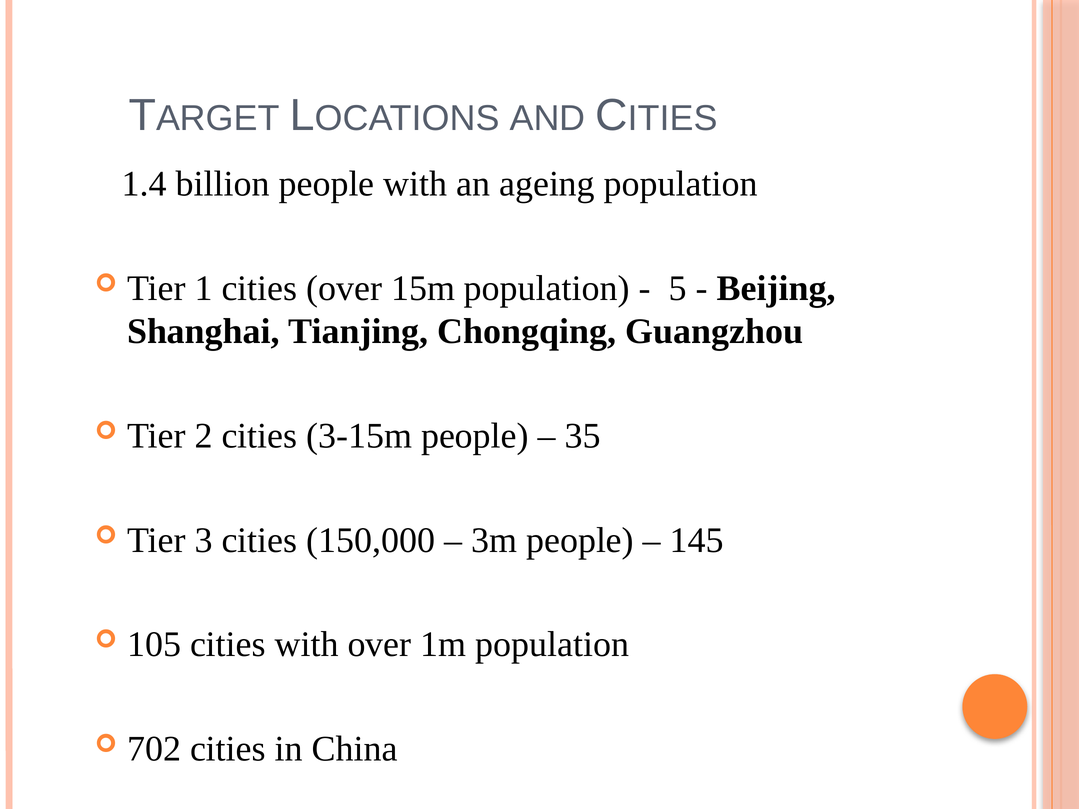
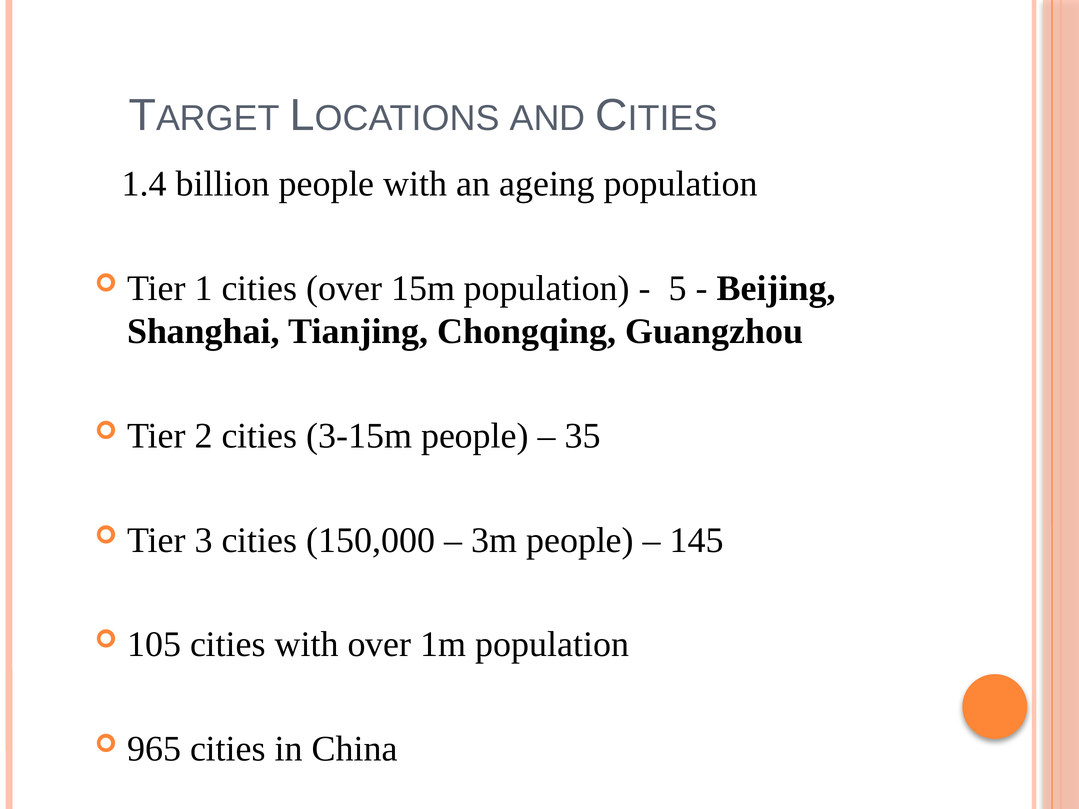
702: 702 -> 965
